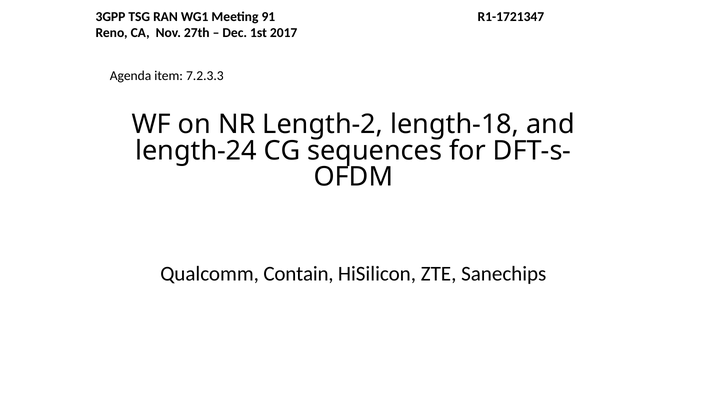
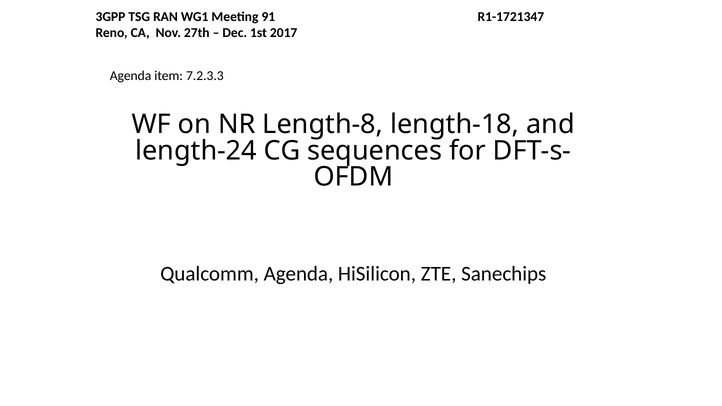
Length-2: Length-2 -> Length-8
Qualcomm Contain: Contain -> Agenda
